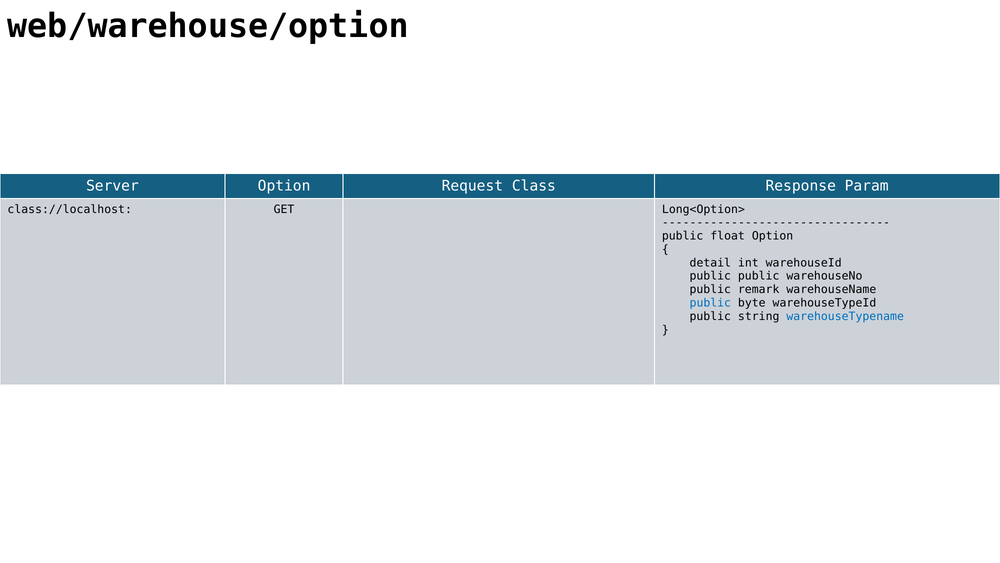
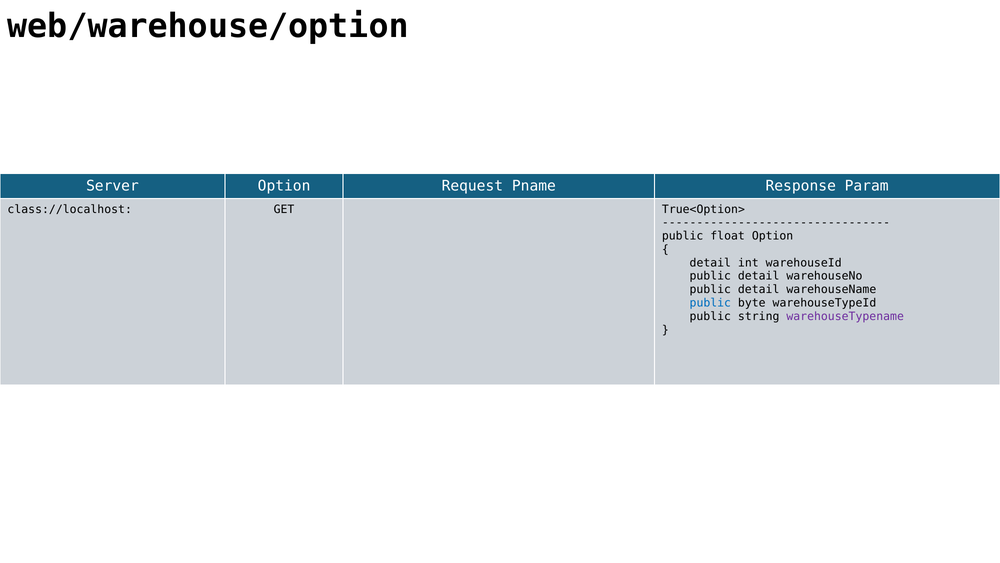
Class: Class -> Pname
Long<Option>: Long<Option> -> True<Option>
public at (759, 276): public -> detail
remark at (759, 289): remark -> detail
warehouseTypename colour: blue -> purple
